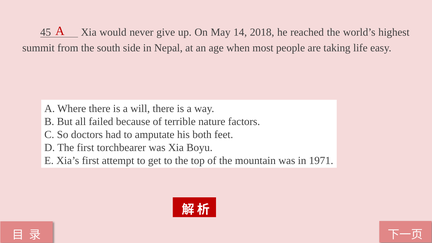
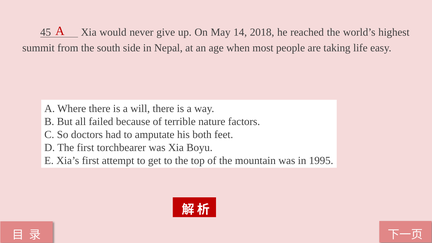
1971: 1971 -> 1995
